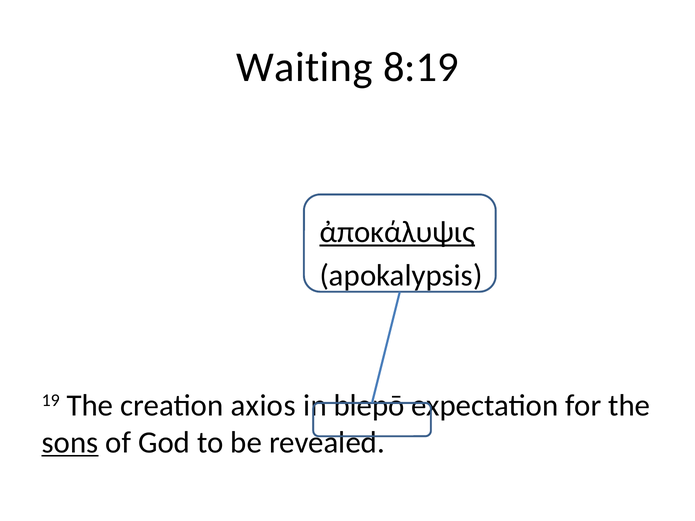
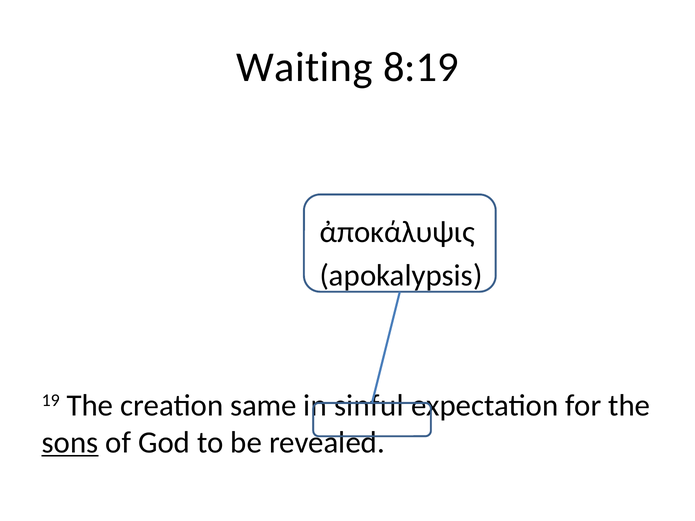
ἀποκάλυψις underline: present -> none
axios: axios -> same
blepō: blepō -> sinful
